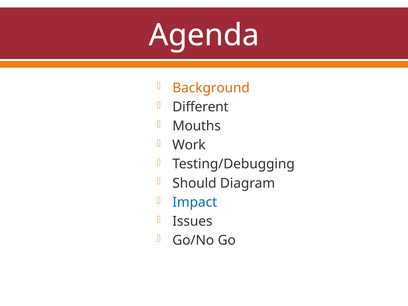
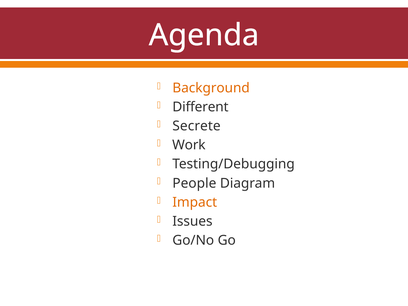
Mouths: Mouths -> Secrete
Should: Should -> People
Impact colour: blue -> orange
